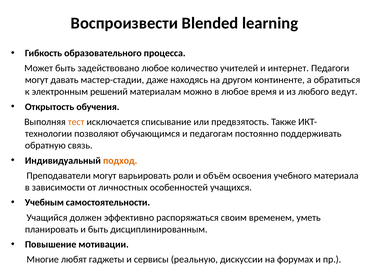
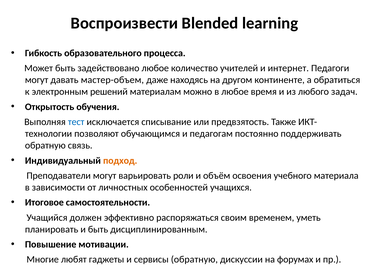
мастер-стадии: мастер-стадии -> мастер-объем
ведут: ведут -> задач
тест colour: orange -> blue
Учебным: Учебным -> Итоговое
сервисы реальную: реальную -> обратную
